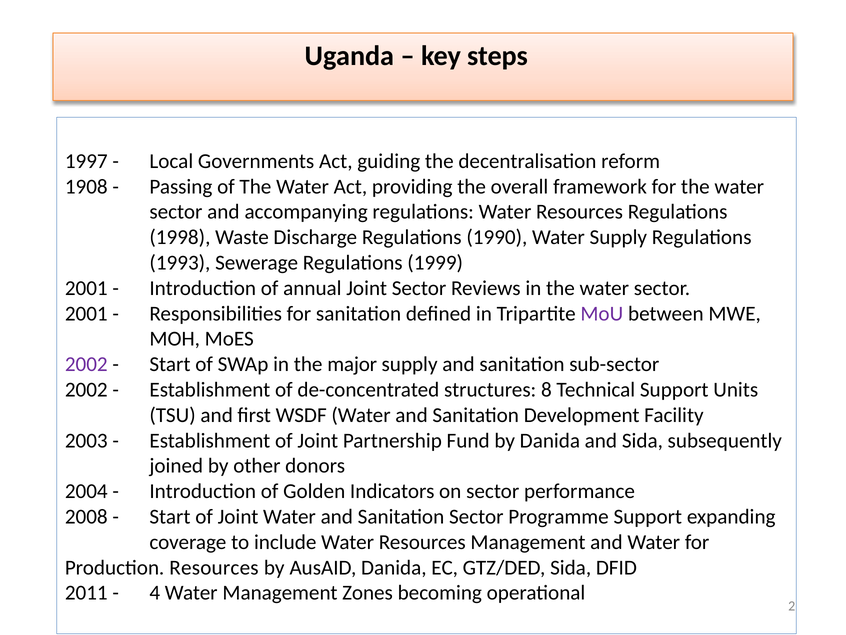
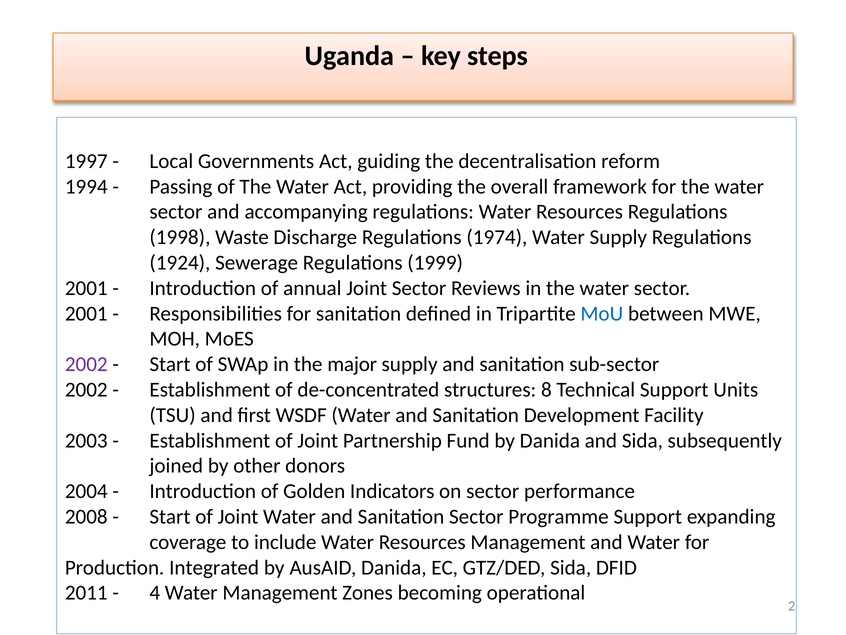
1908: 1908 -> 1994
1990: 1990 -> 1974
1993: 1993 -> 1924
MoU colour: purple -> blue
Production Resources: Resources -> Integrated
